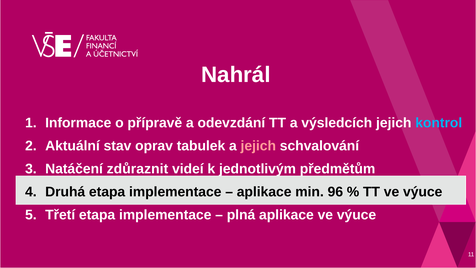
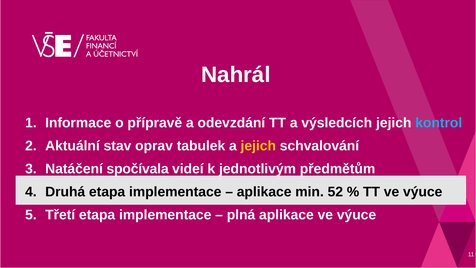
jejich at (258, 146) colour: pink -> yellow
zdůraznit: zdůraznit -> spočívala
96: 96 -> 52
